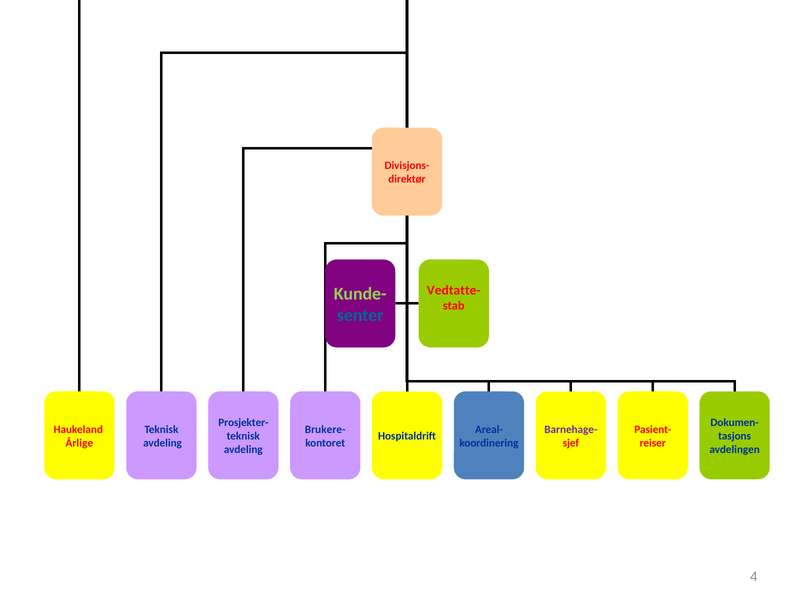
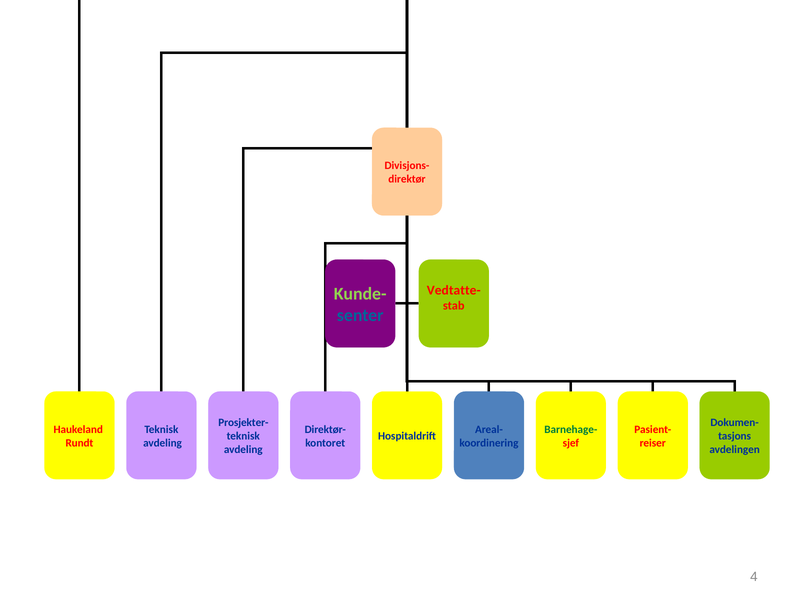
Brukere-: Brukere- -> Direktør-
Barnehage- colour: purple -> green
Årlige: Årlige -> Rundt
